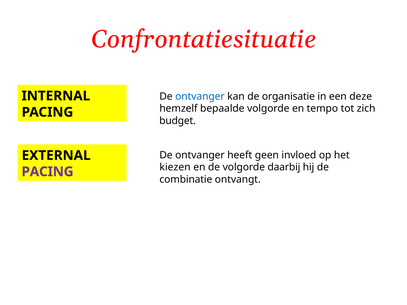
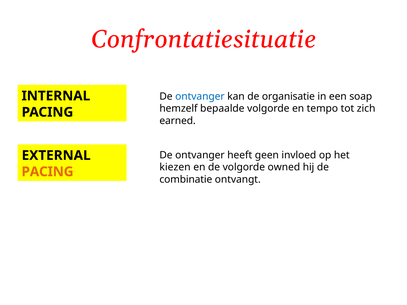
deze: deze -> soap
budget: budget -> earned
daarbij: daarbij -> owned
PACING at (48, 172) colour: purple -> orange
